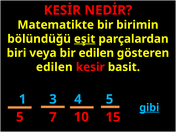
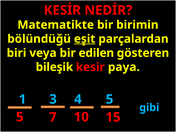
edilen at (54, 67): edilen -> bileşik
basit: basit -> paya
gibi underline: present -> none
